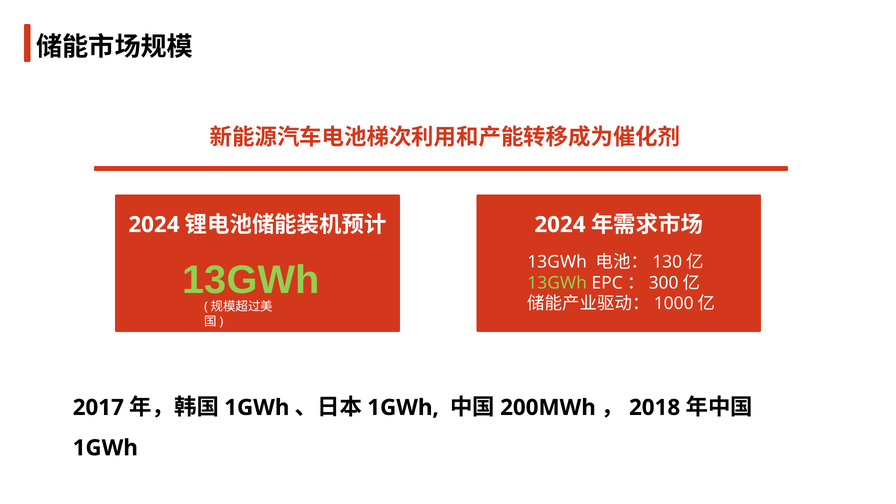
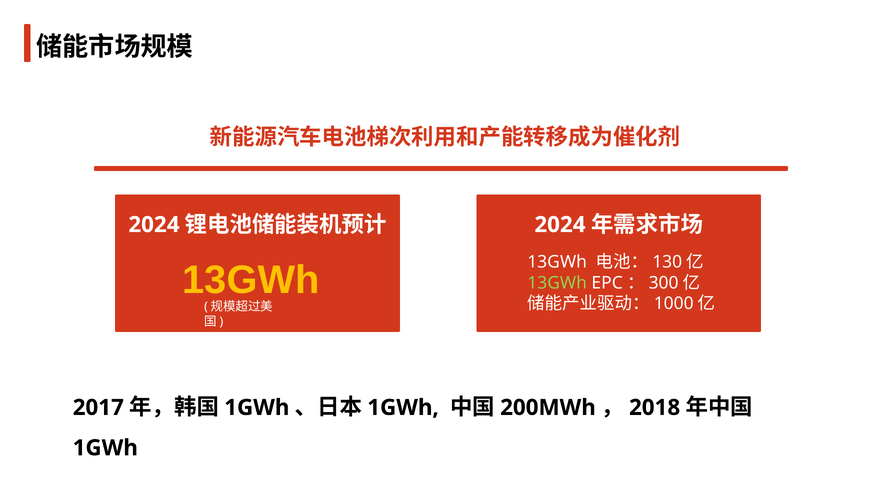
13GWh at (251, 280) colour: light green -> yellow
